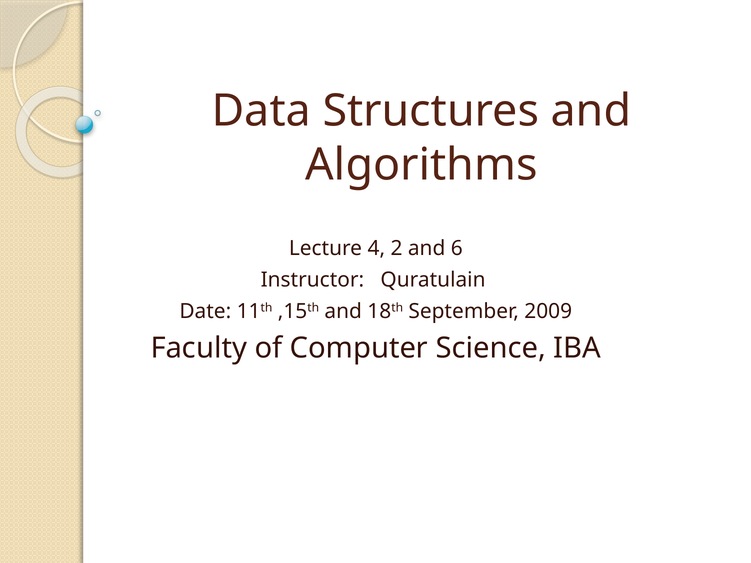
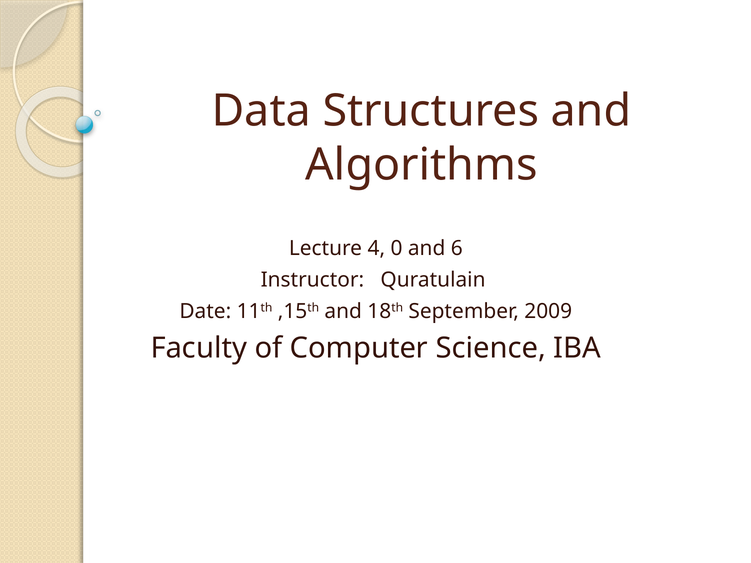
2: 2 -> 0
